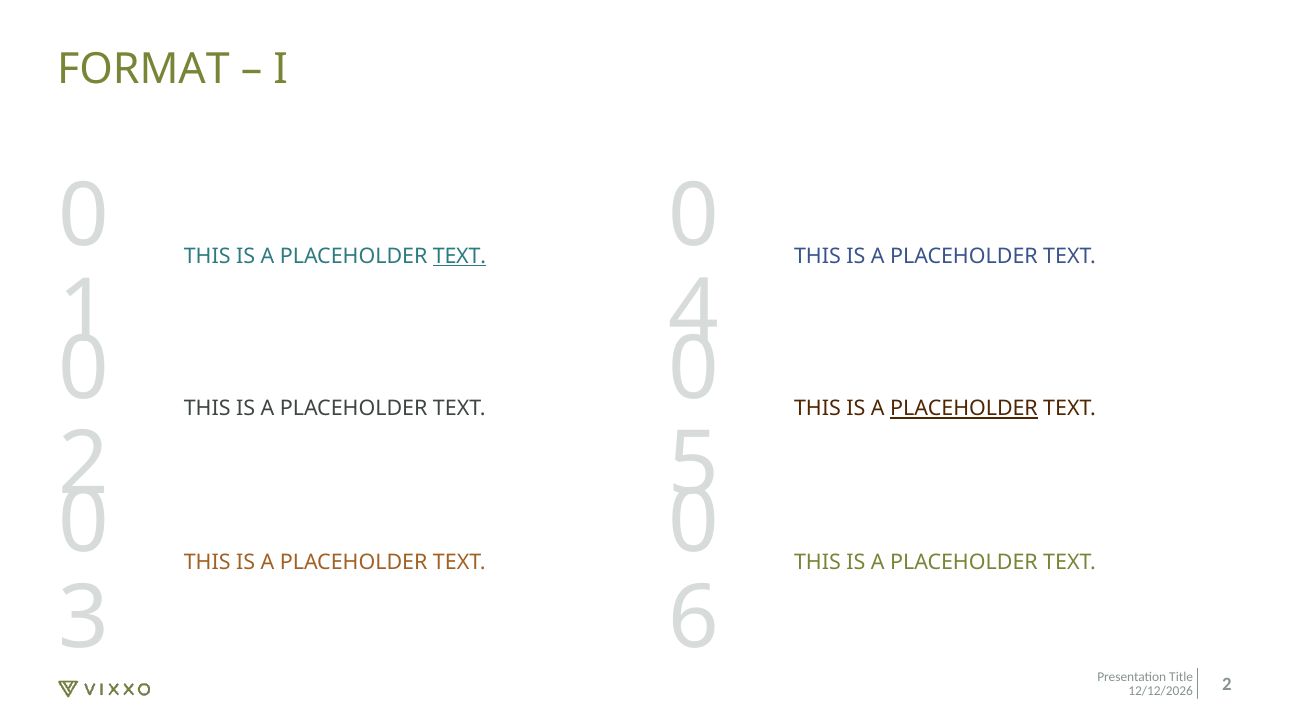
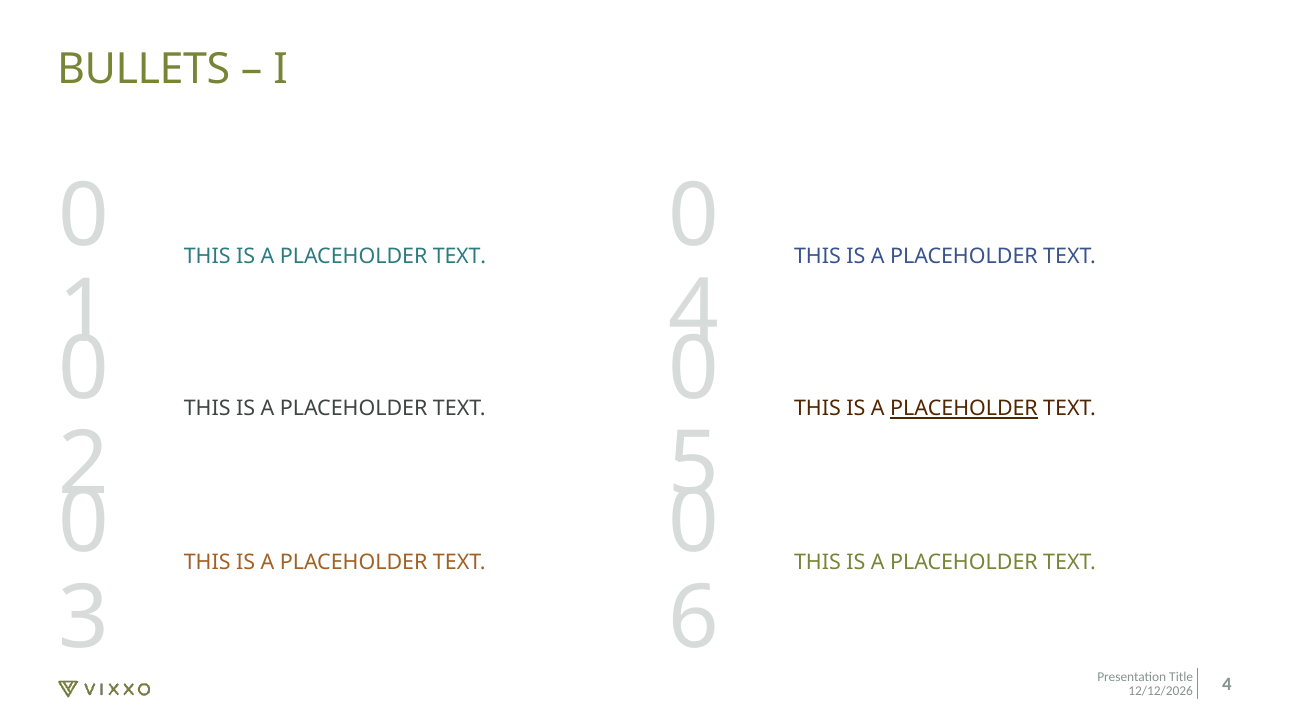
FORMAT: FORMAT -> BULLETS
TEXT at (459, 256) underline: present -> none
Title 2: 2 -> 4
